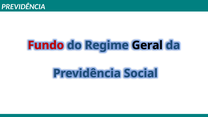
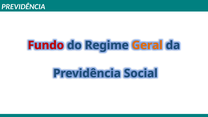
Geral colour: black -> orange
